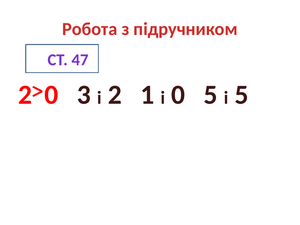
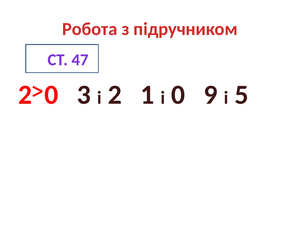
0 5: 5 -> 9
